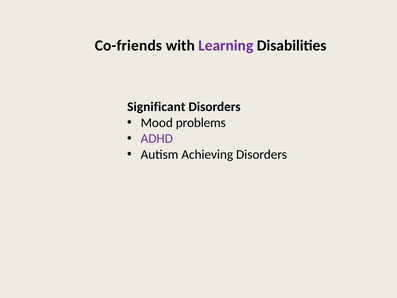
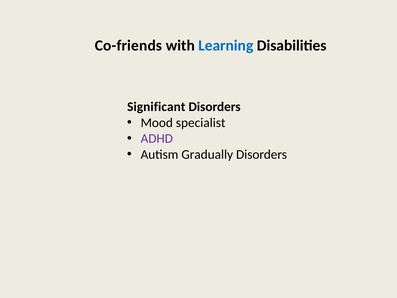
Learning colour: purple -> blue
problems: problems -> specialist
Achieving: Achieving -> Gradually
